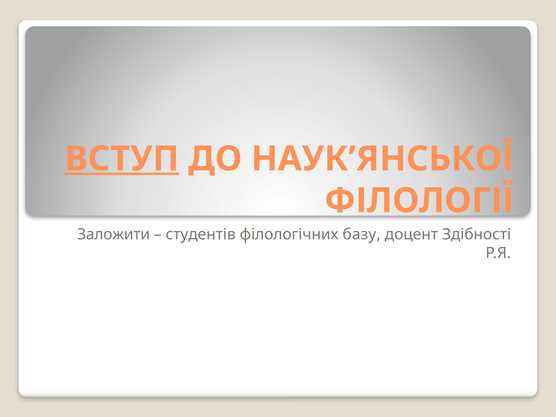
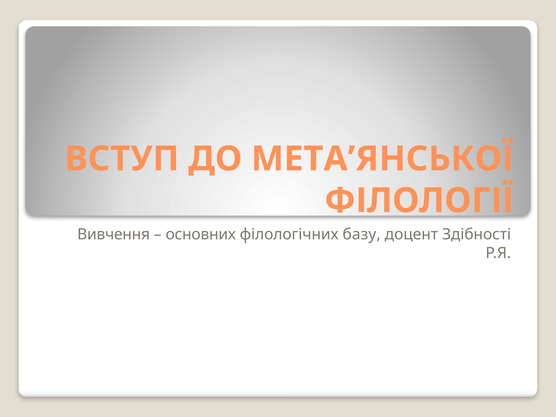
ВСТУП underline: present -> none
НАУК’ЯНСЬКОЇ: НАУК’ЯНСЬКОЇ -> МЕТА’ЯНСЬКОЇ
Заложити: Заложити -> Вивчення
студентів: студентів -> основних
